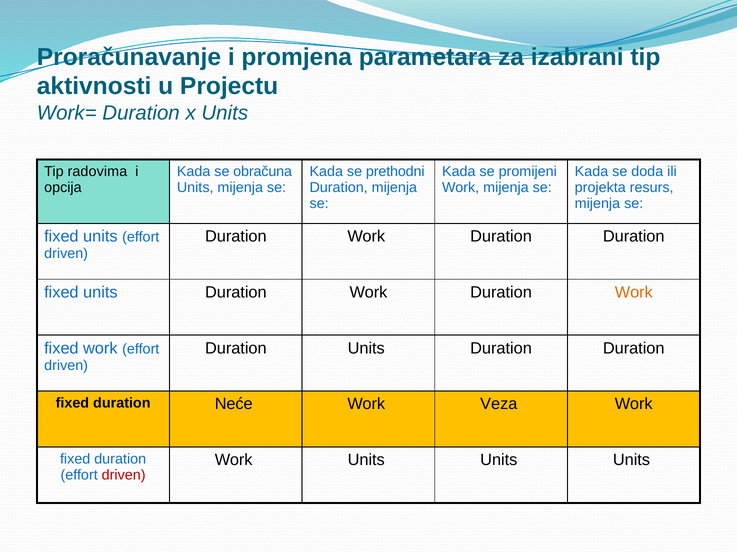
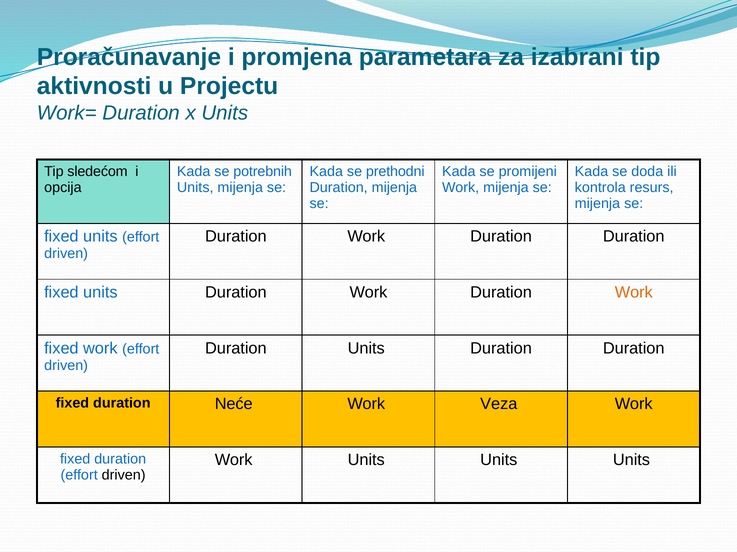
radovima: radovima -> sledećom
obračuna: obračuna -> potrebnih
projekta: projekta -> kontrola
driven at (124, 476) colour: red -> black
